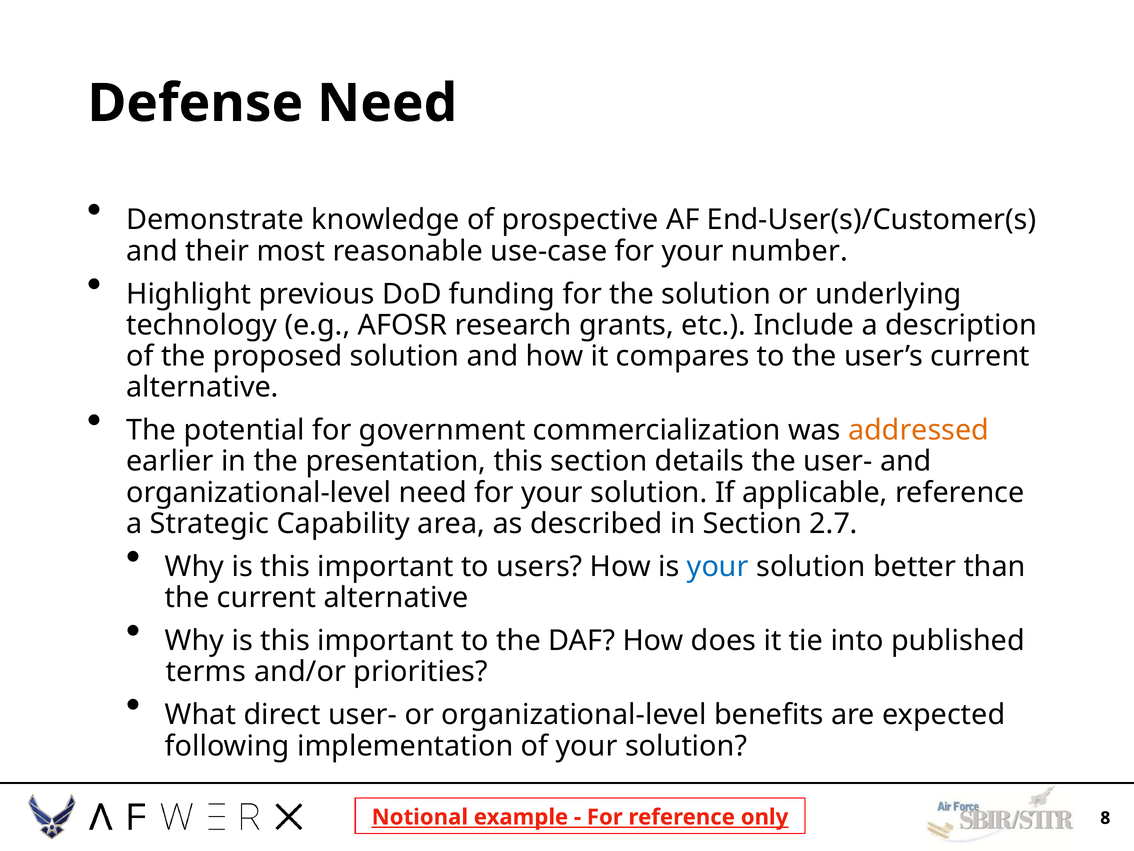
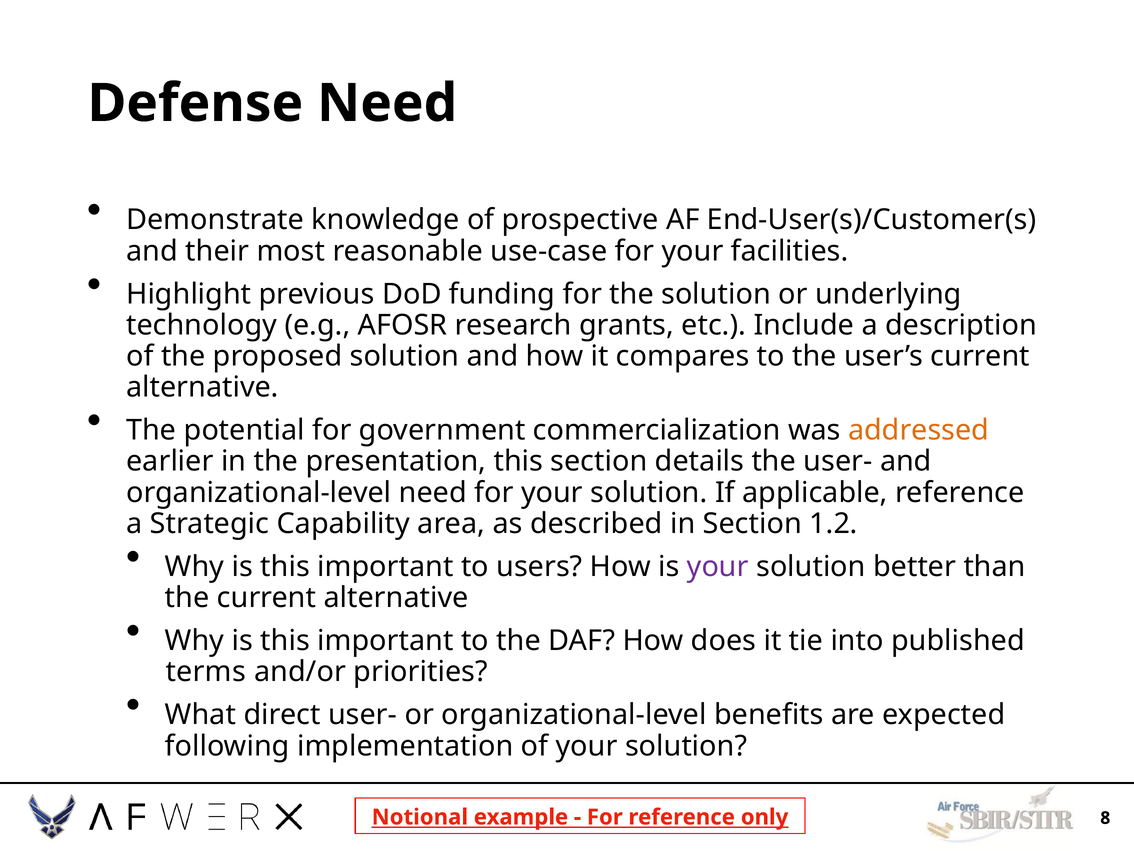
number: number -> facilities
2.7: 2.7 -> 1.2
your at (718, 566) colour: blue -> purple
